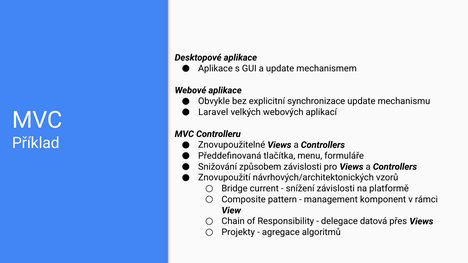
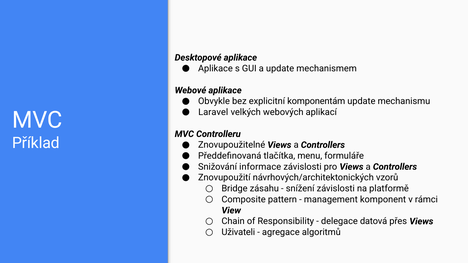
synchronizace: synchronizace -> komponentám
způsobem: způsobem -> informace
current: current -> zásahu
Projekty: Projekty -> Uživateli
